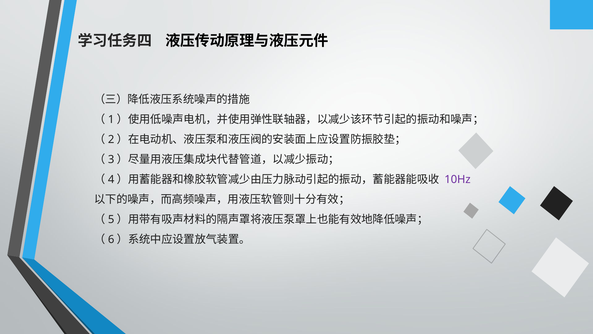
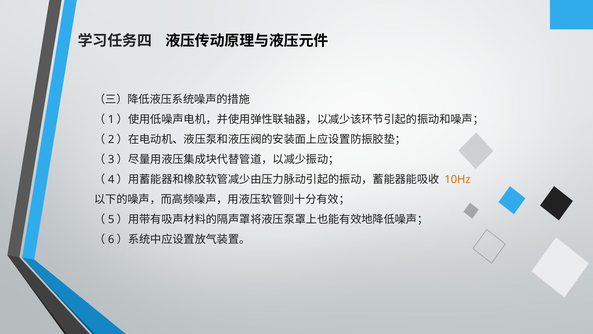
10Hz colour: purple -> orange
